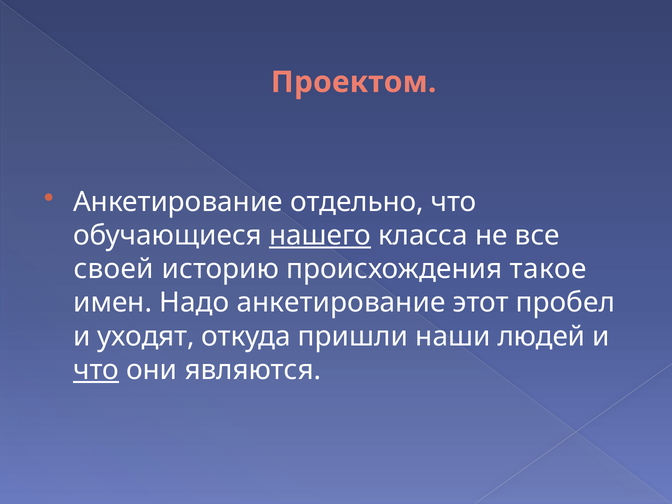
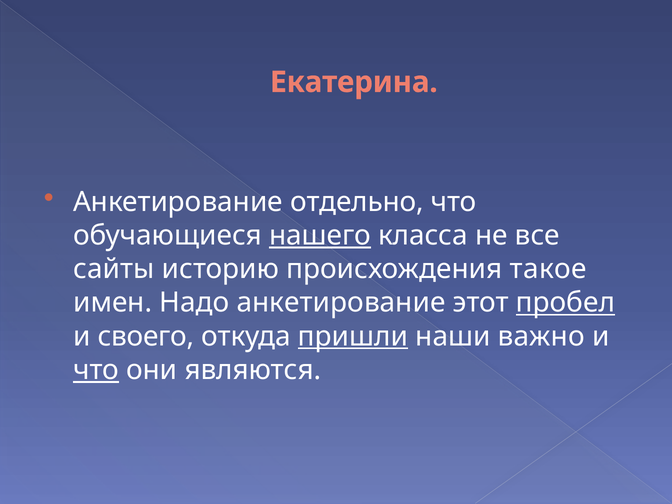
Проектом: Проектом -> Екатерина
своей: своей -> сайты
пробел underline: none -> present
уходят: уходят -> своего
пришли underline: none -> present
людей: людей -> важно
